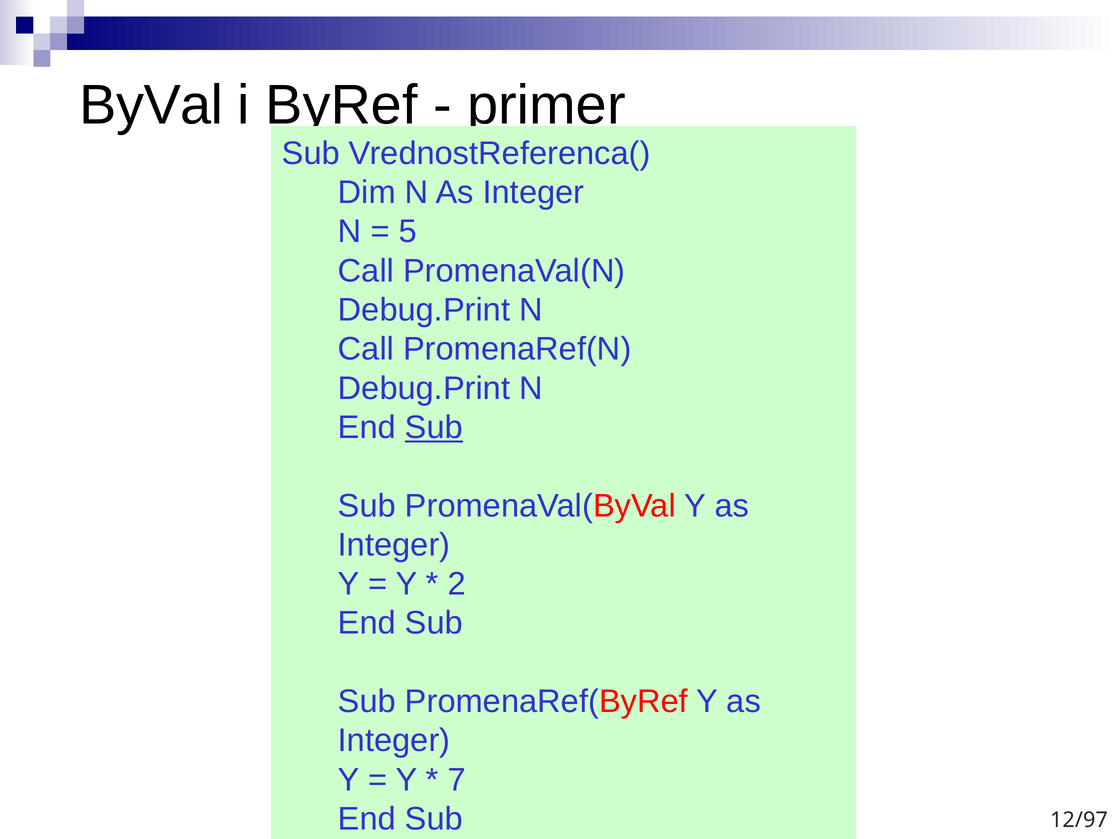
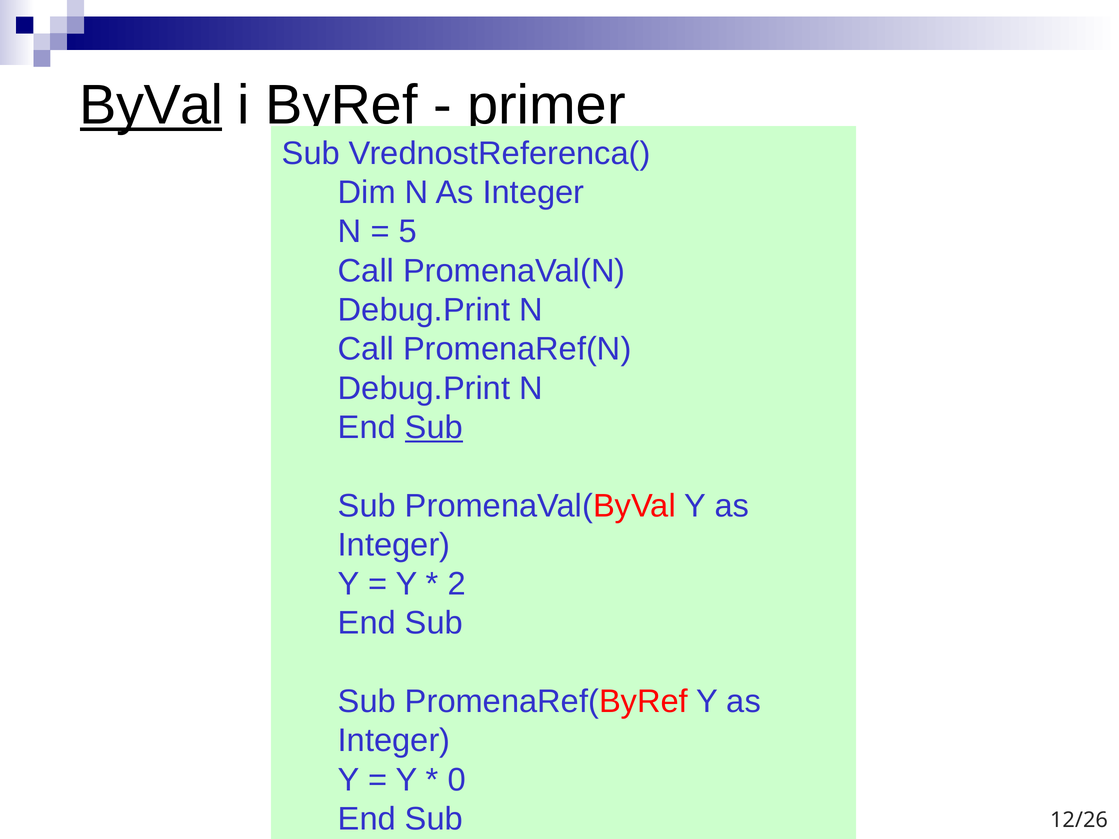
ByVal underline: none -> present
7: 7 -> 0
12/97: 12/97 -> 12/26
